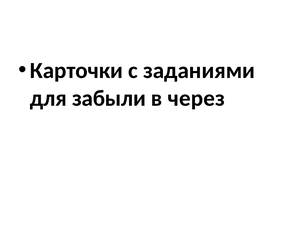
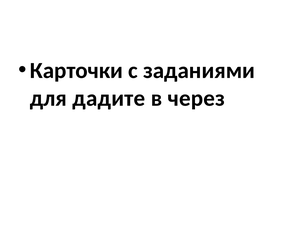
забыли: забыли -> дадите
